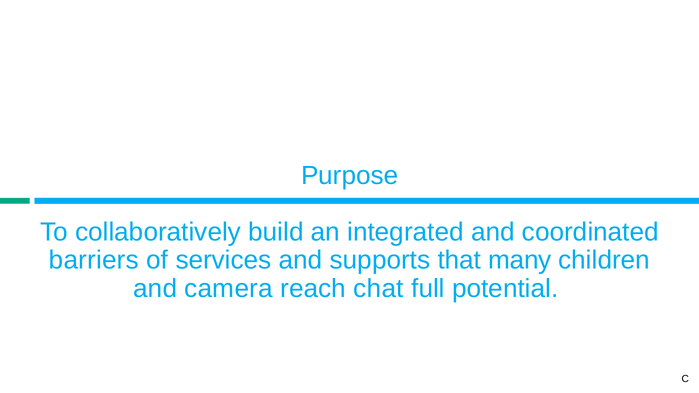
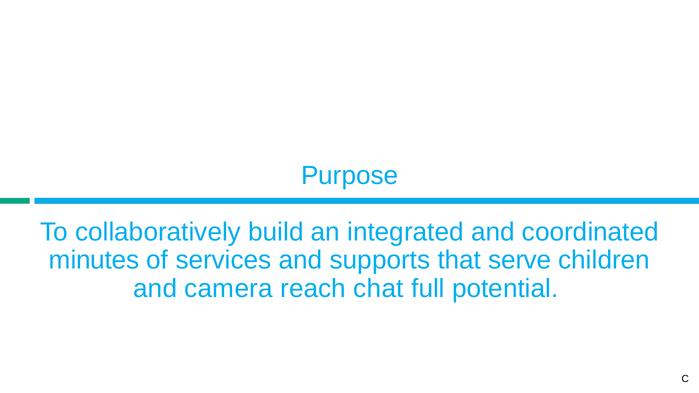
barriers: barriers -> minutes
many: many -> serve
